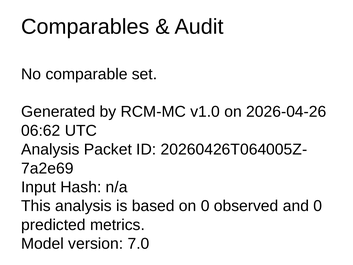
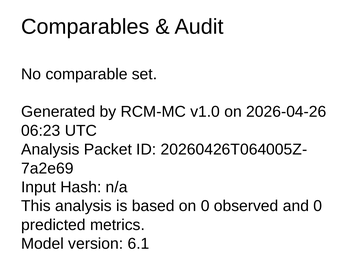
06:62: 06:62 -> 06:23
7.0: 7.0 -> 6.1
